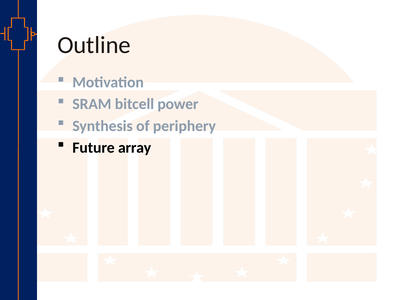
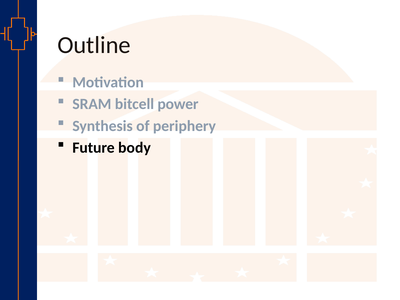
array: array -> body
